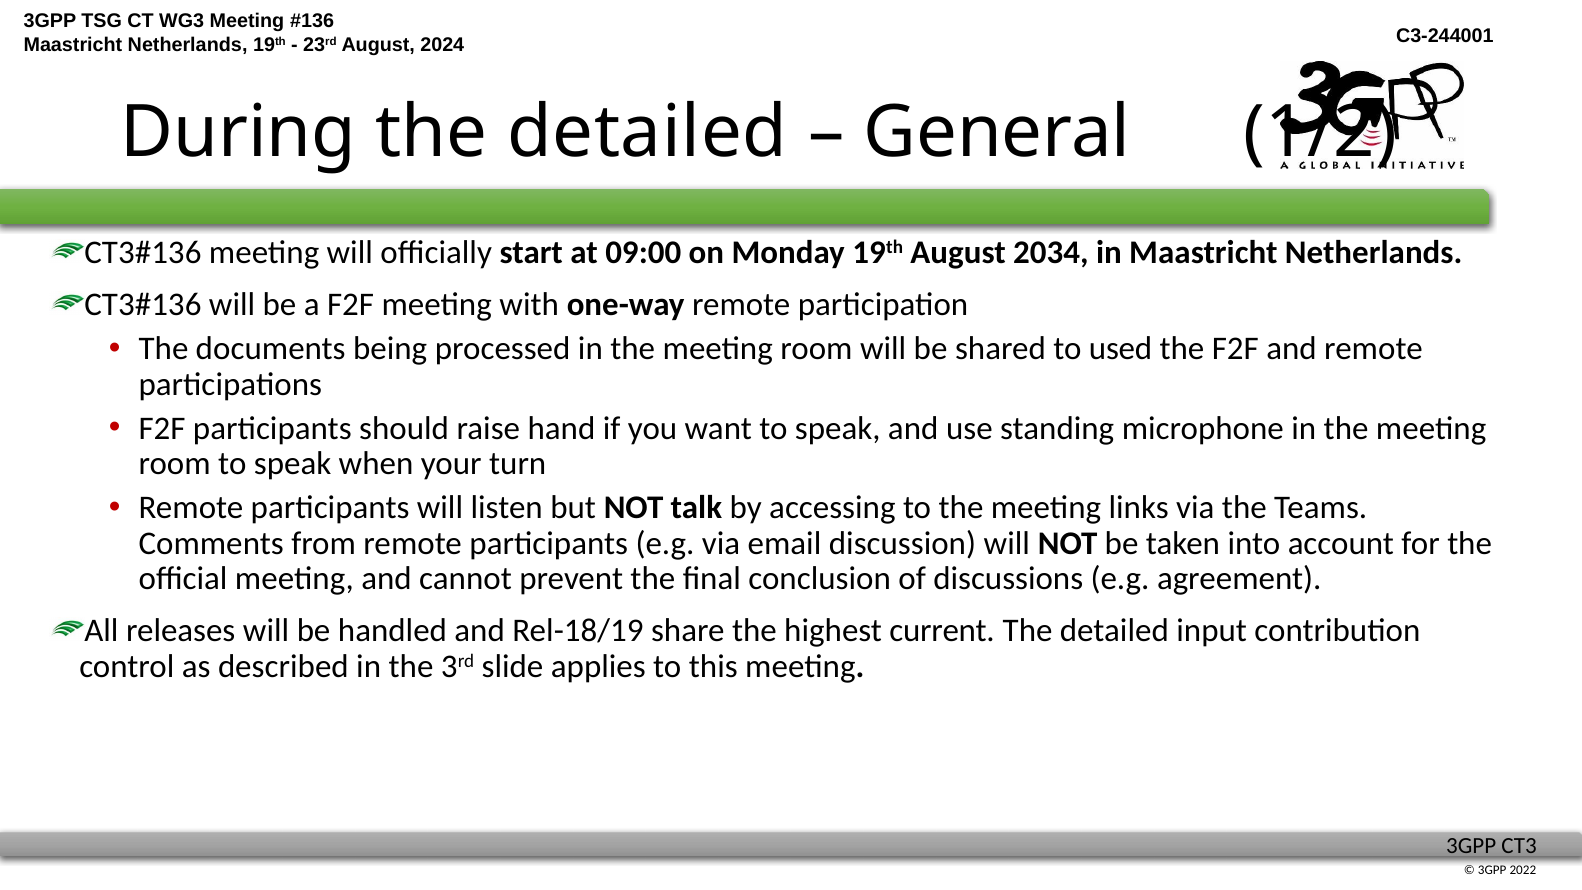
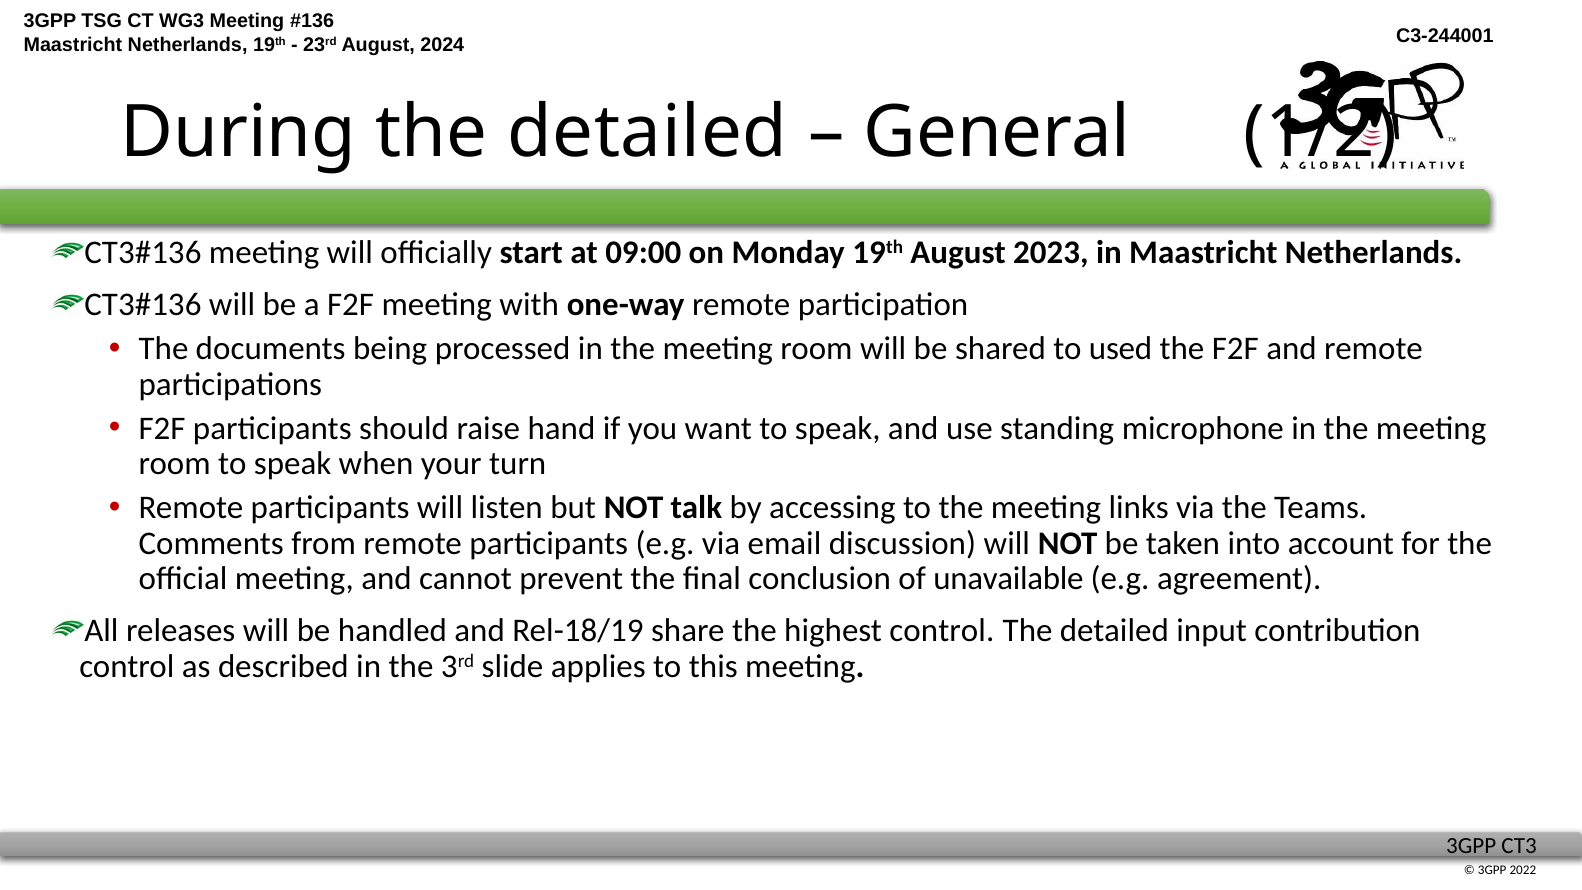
2034: 2034 -> 2023
discussions: discussions -> unavailable
highest current: current -> control
